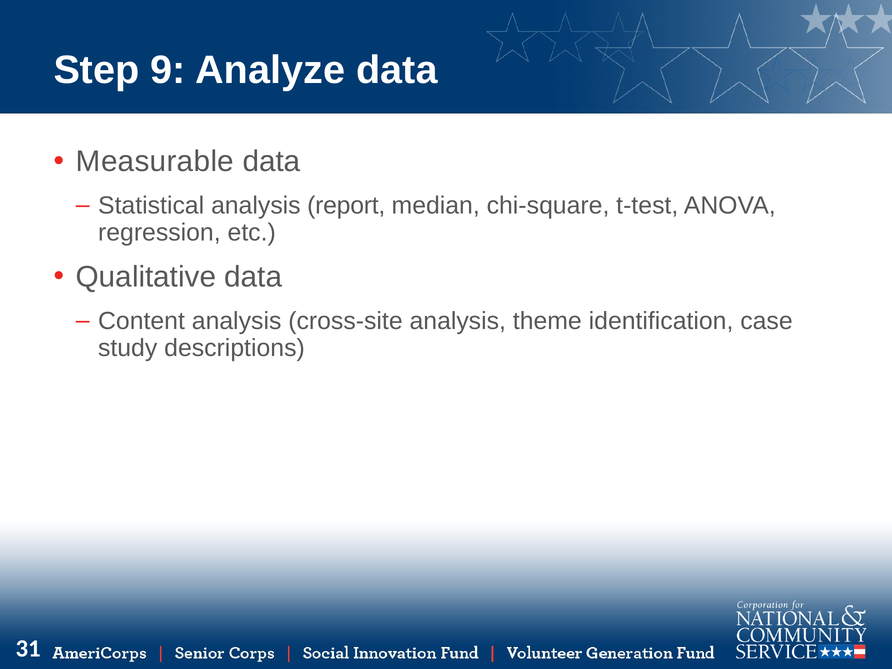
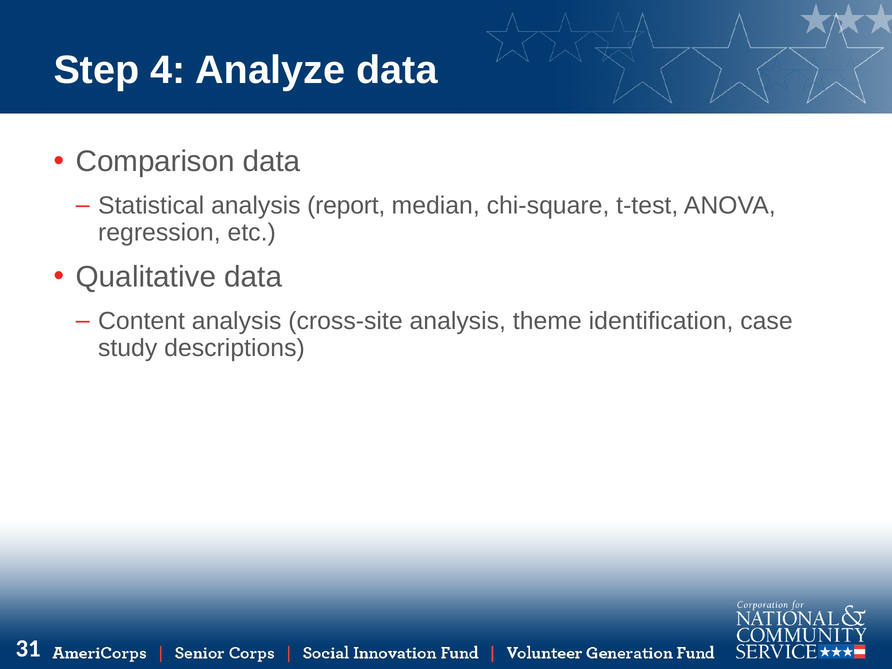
9: 9 -> 4
Measurable: Measurable -> Comparison
